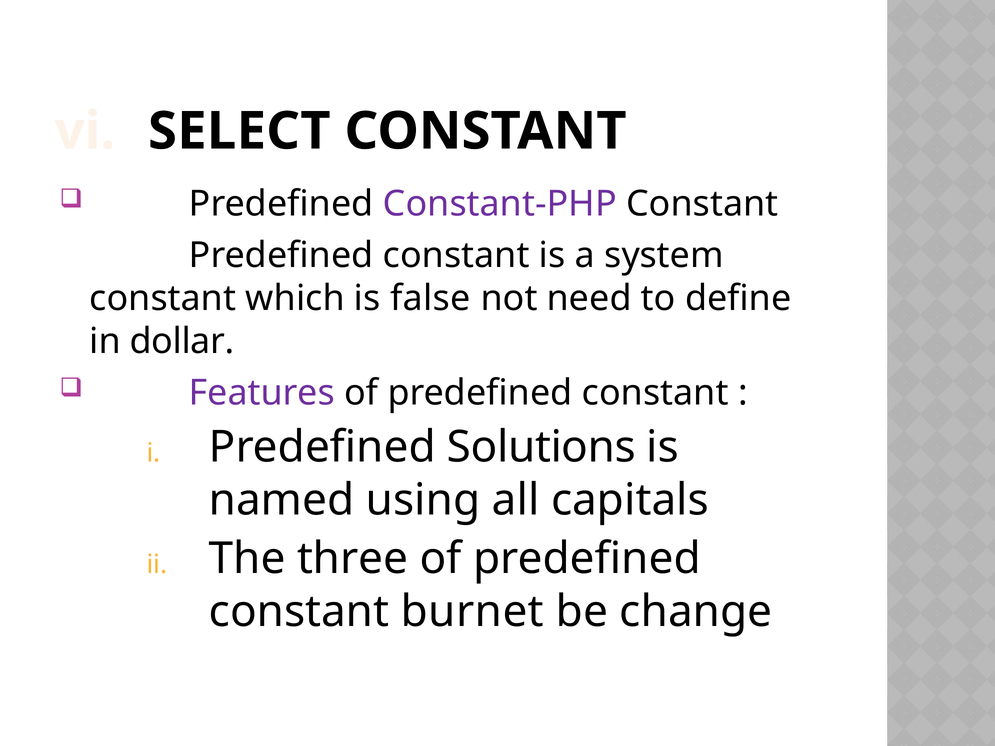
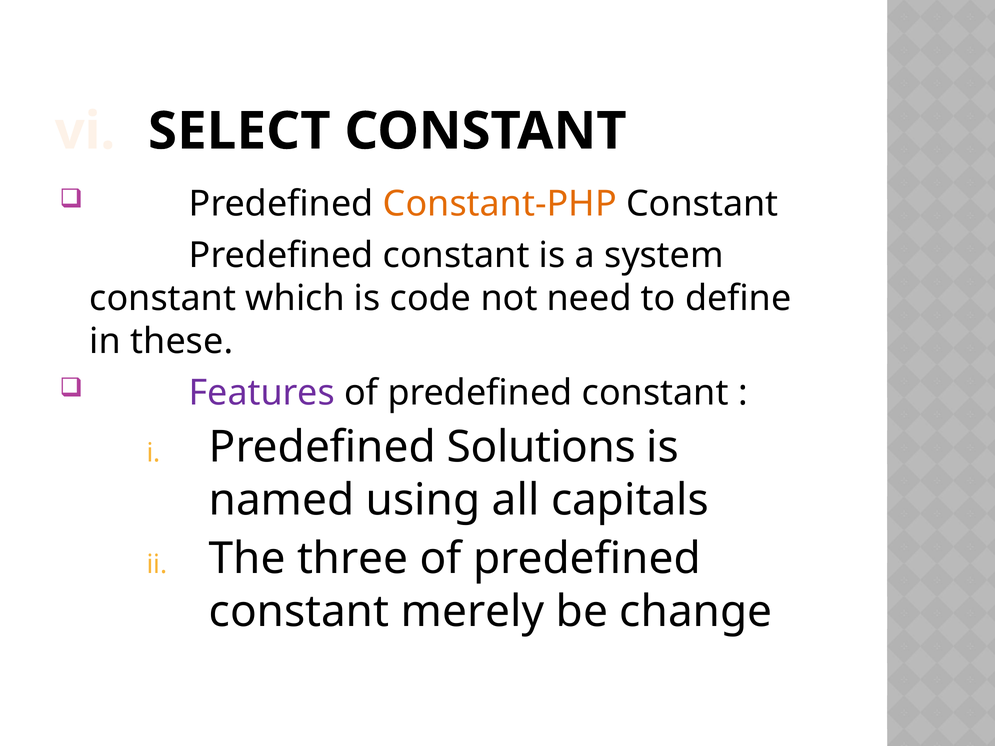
Constant-PHP colour: purple -> orange
false: false -> code
dollar: dollar -> these
burnet: burnet -> merely
